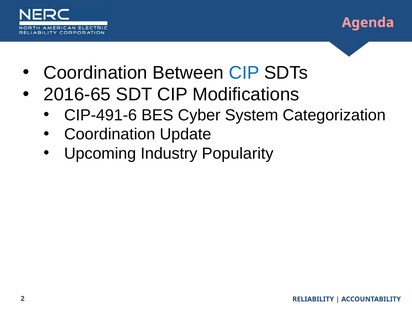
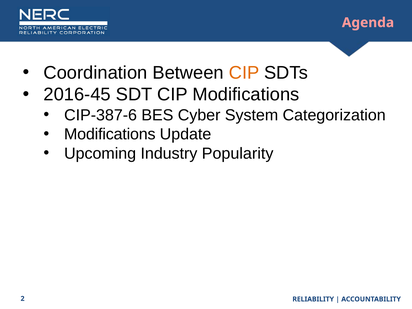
CIP at (244, 73) colour: blue -> orange
2016-65: 2016-65 -> 2016-45
CIP-491-6: CIP-491-6 -> CIP-387-6
Coordination at (110, 134): Coordination -> Modifications
